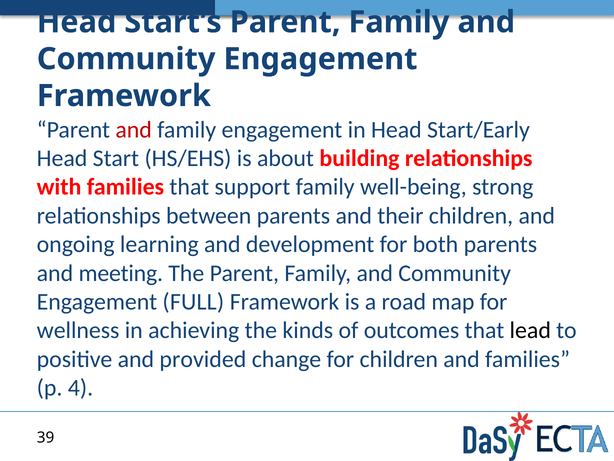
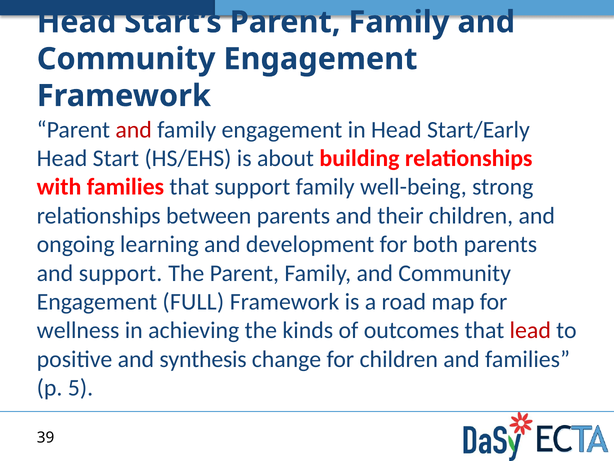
and meeting: meeting -> support
lead colour: black -> red
provided: provided -> synthesis
4: 4 -> 5
